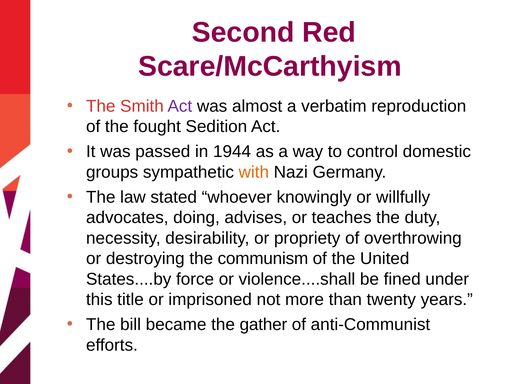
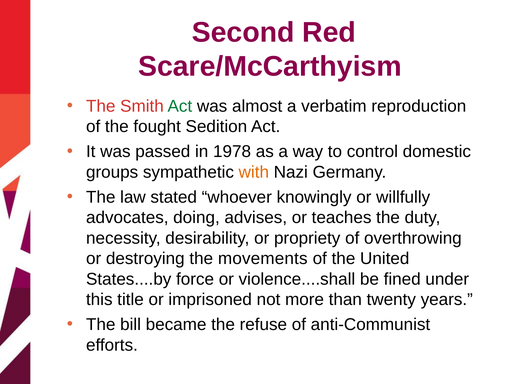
Act at (180, 106) colour: purple -> green
1944: 1944 -> 1978
communism: communism -> movements
gather: gather -> refuse
